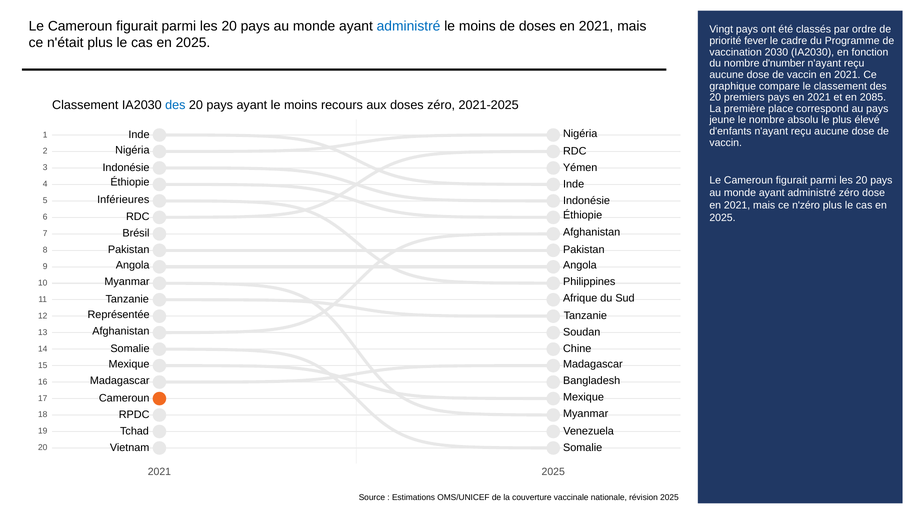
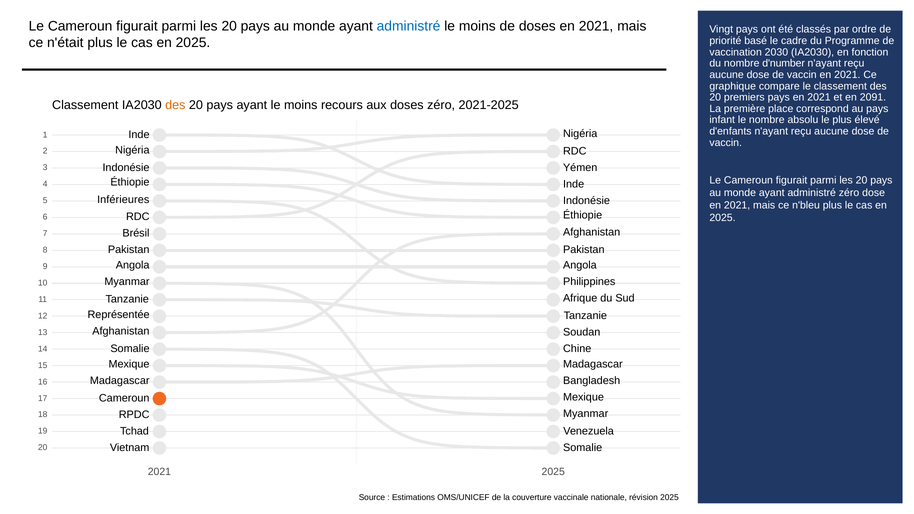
fever: fever -> basé
2085: 2085 -> 2091
des at (175, 105) colour: blue -> orange
jeune: jeune -> infant
n'zéro: n'zéro -> n'bleu
